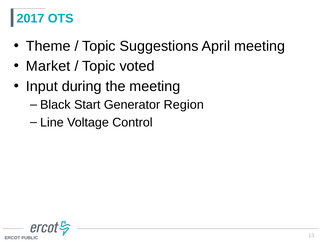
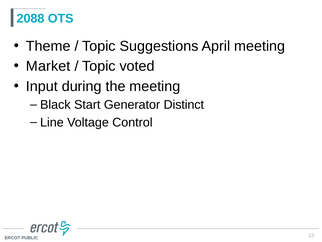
2017: 2017 -> 2088
Region: Region -> Distinct
